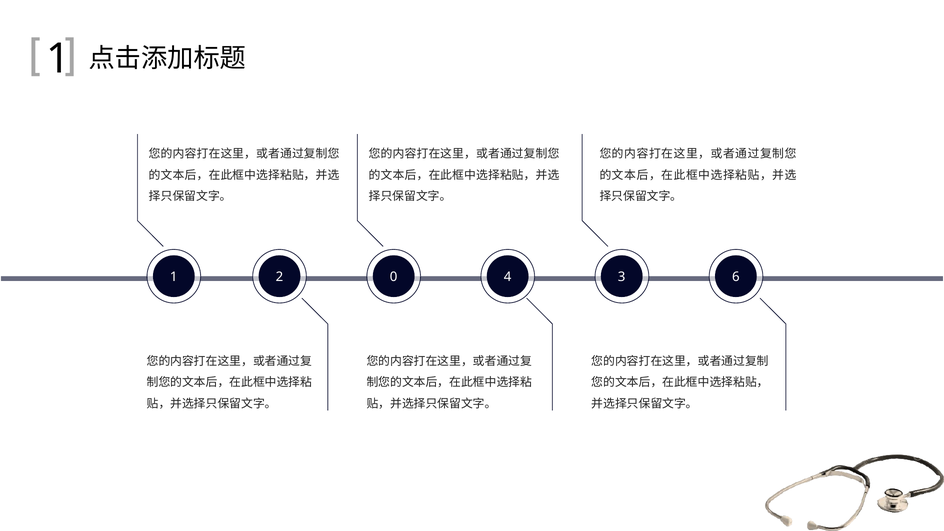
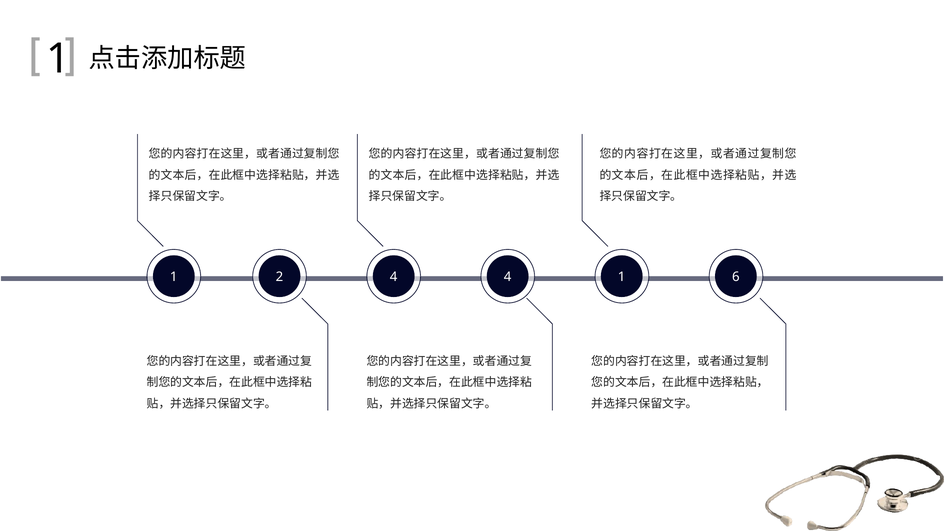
2 0: 0 -> 4
4 3: 3 -> 1
